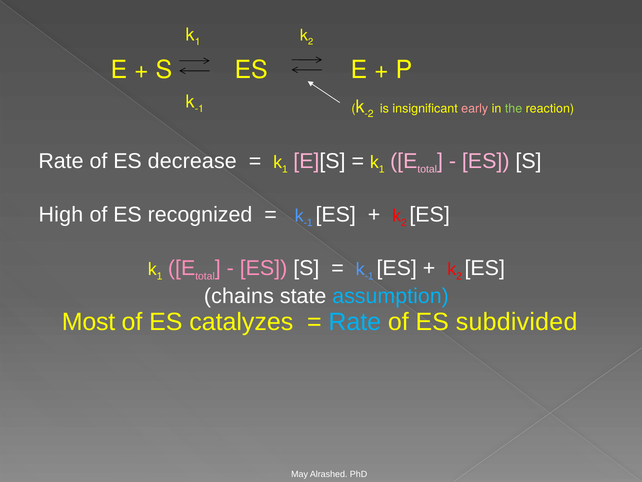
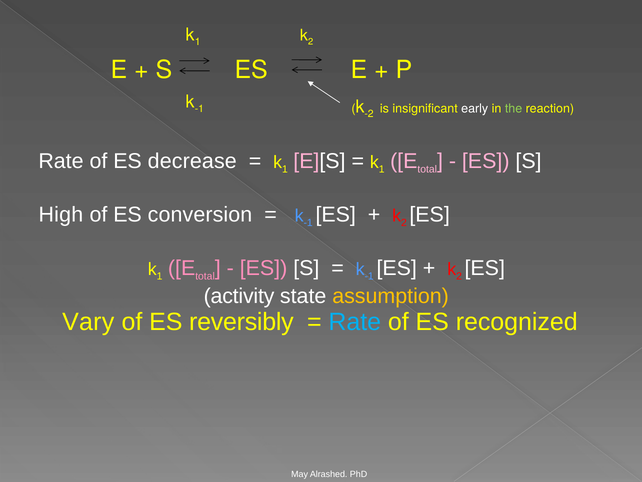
early colour: pink -> white
recognized: recognized -> conversion
chains: chains -> activity
assumption colour: light blue -> yellow
Most: Most -> Vary
catalyzes: catalyzes -> reversibly
subdivided: subdivided -> recognized
